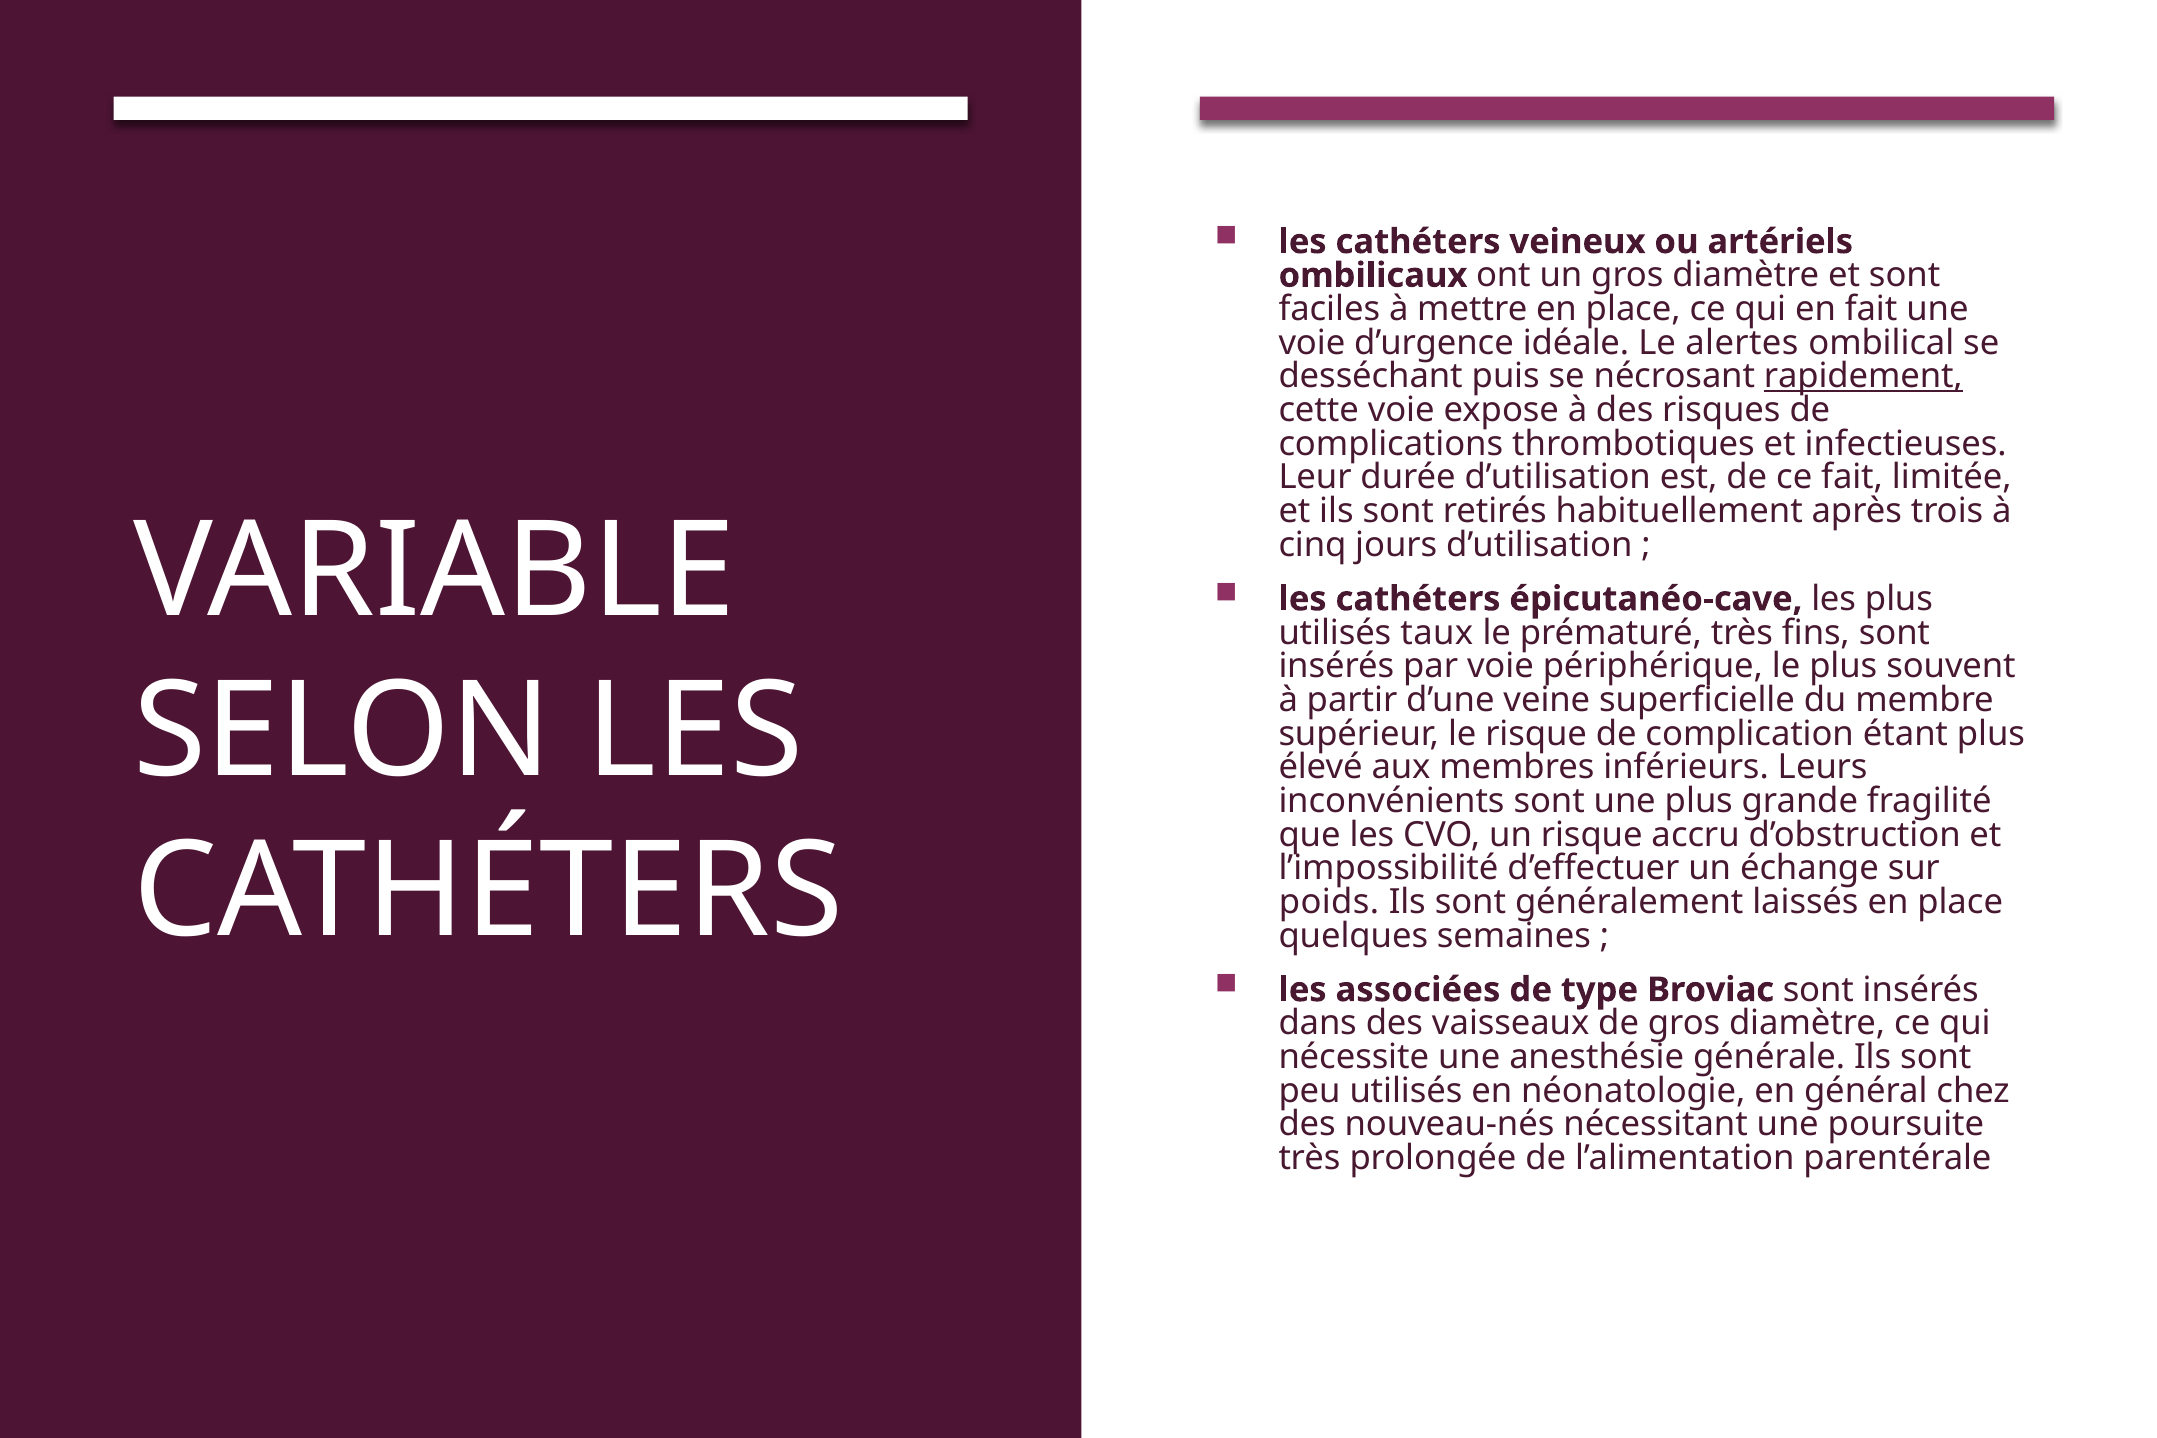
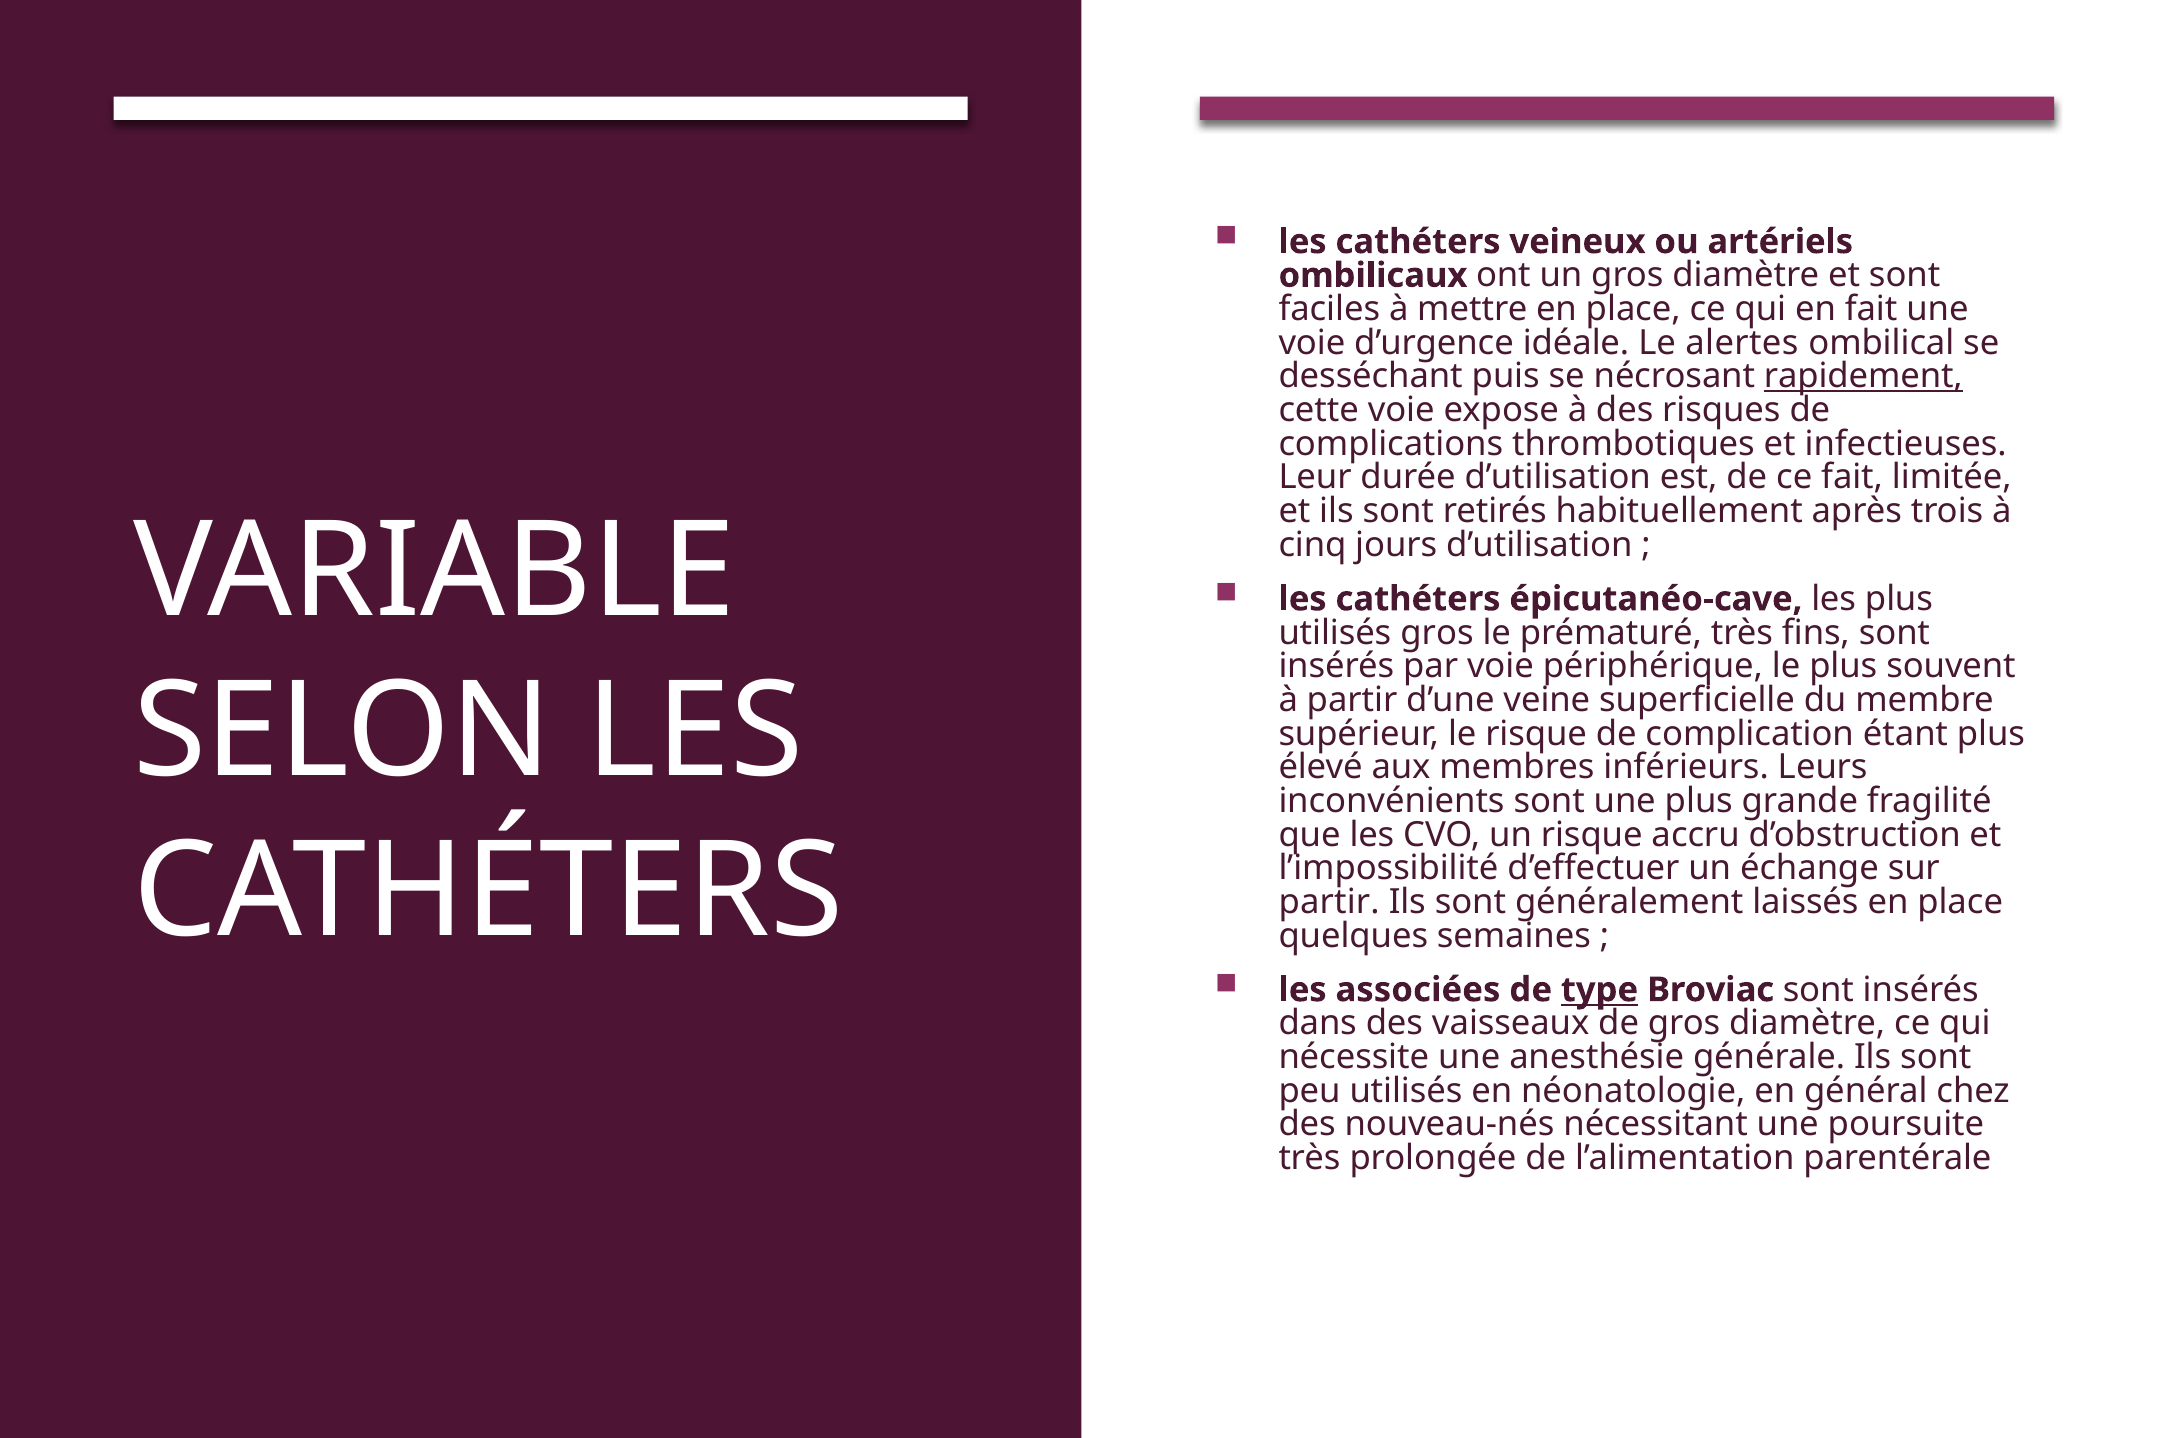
utilisés taux: taux -> gros
poids at (1329, 902): poids -> partir
type underline: none -> present
